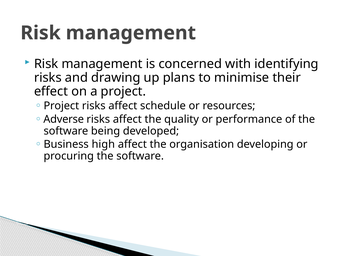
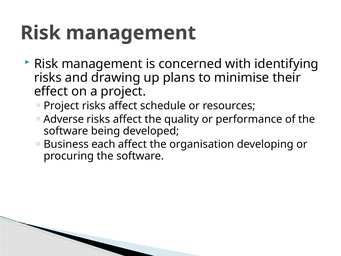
high: high -> each
